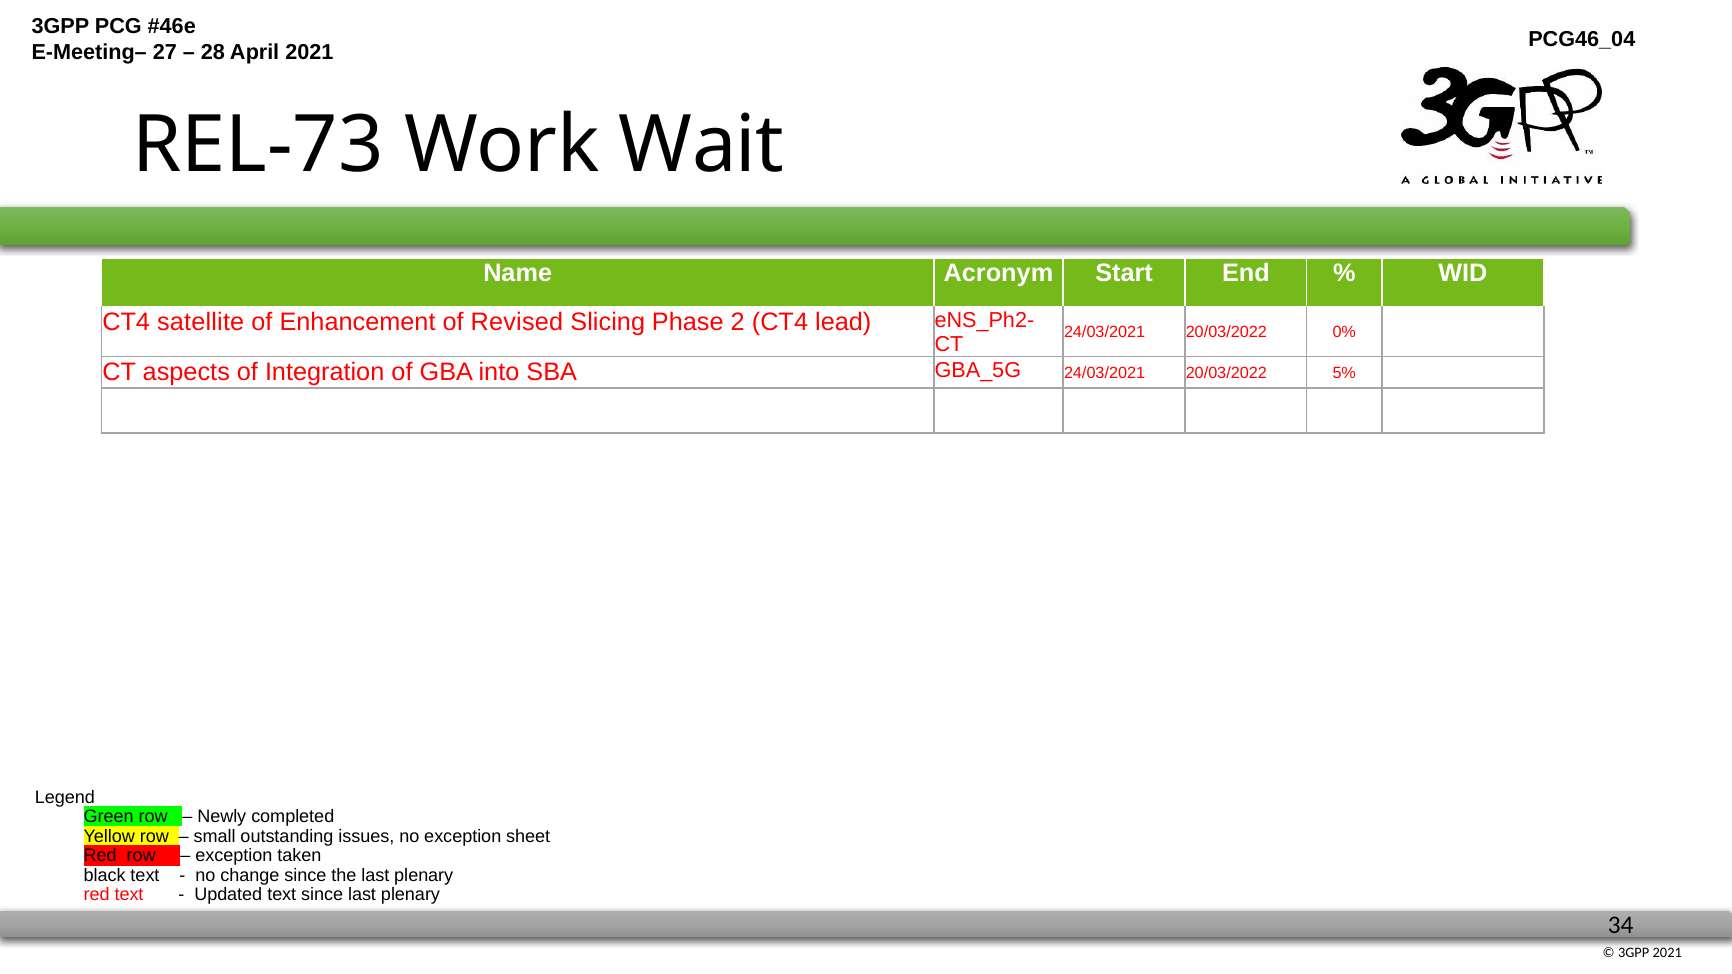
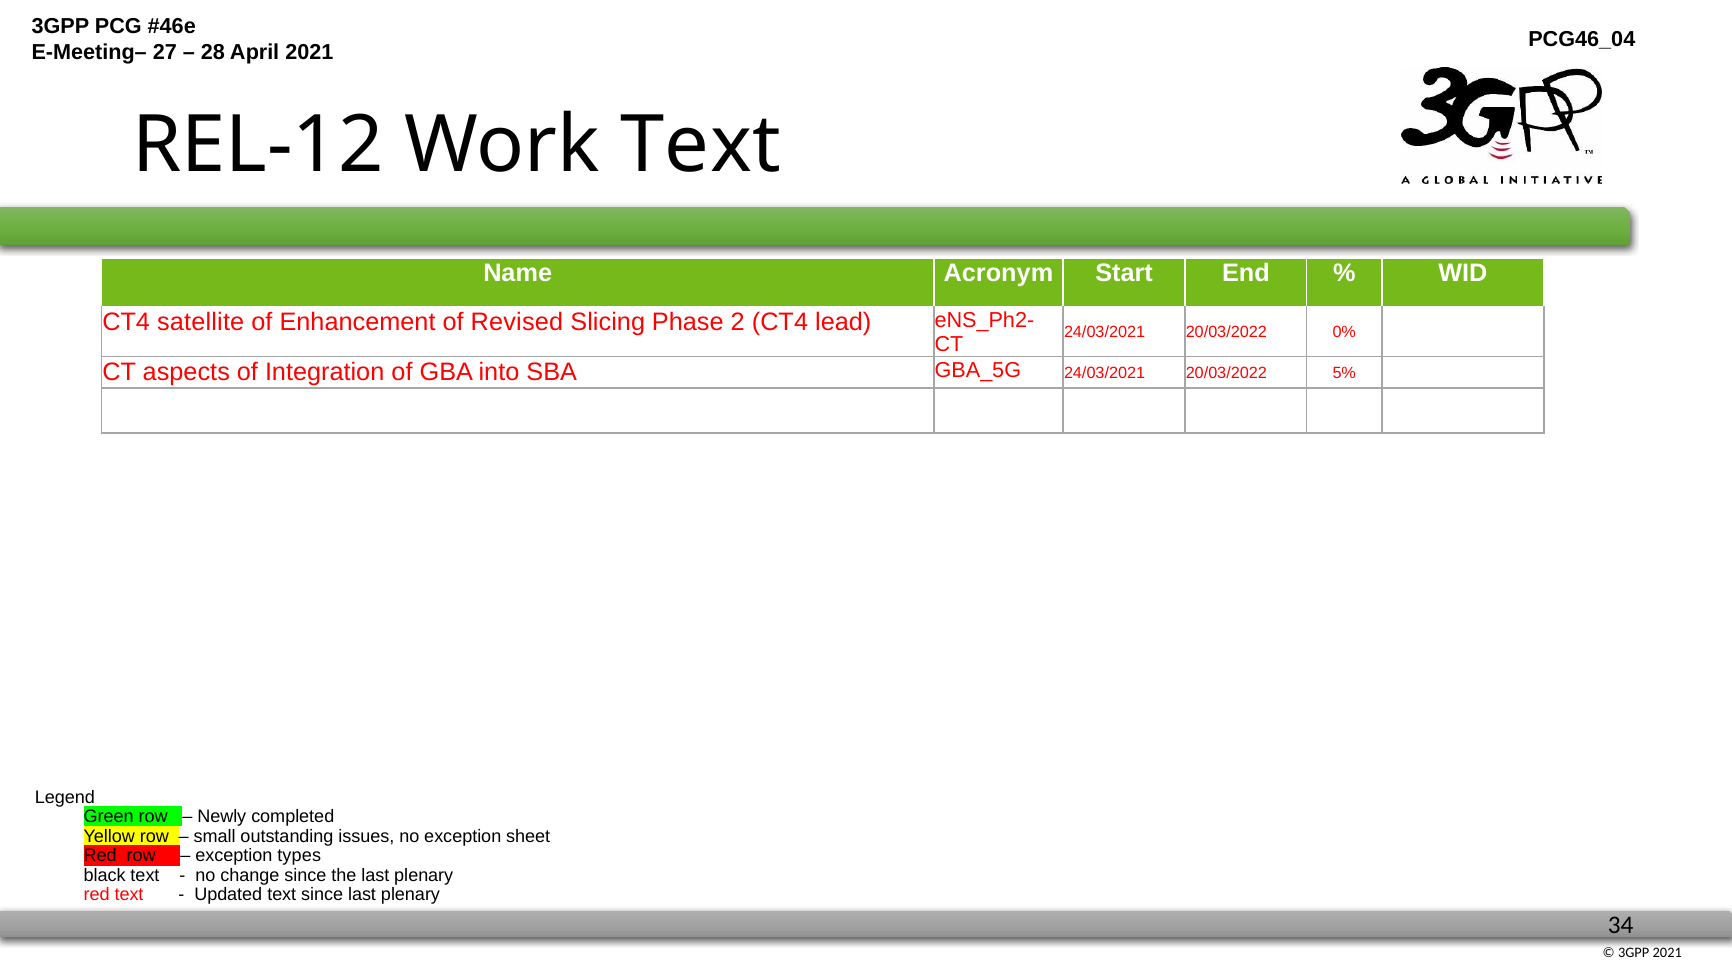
REL-73: REL-73 -> REL-12
Work Wait: Wait -> Text
taken: taken -> types
